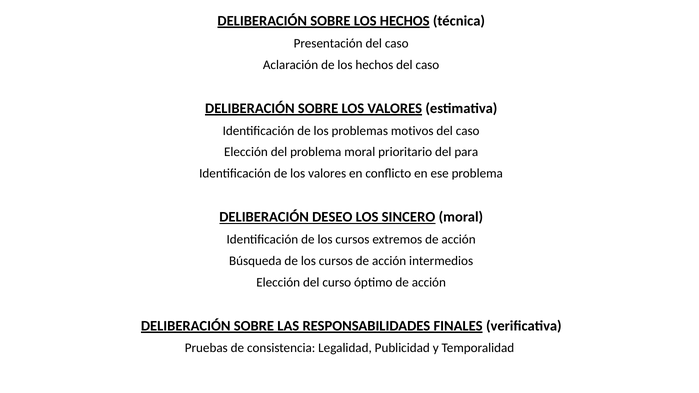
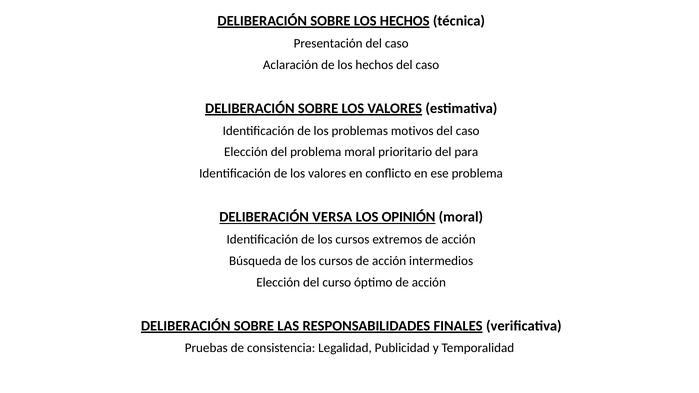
DESEO: DESEO -> VERSA
SINCERO: SINCERO -> OPINIÓN
